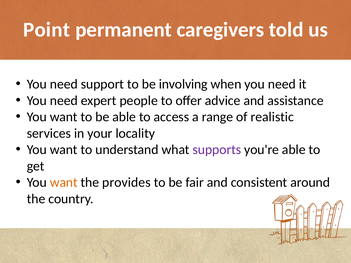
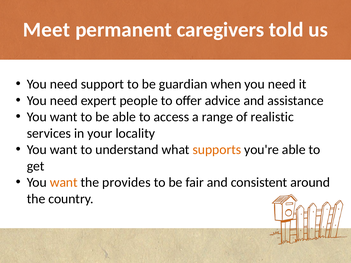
Point: Point -> Meet
involving: involving -> guardian
supports colour: purple -> orange
